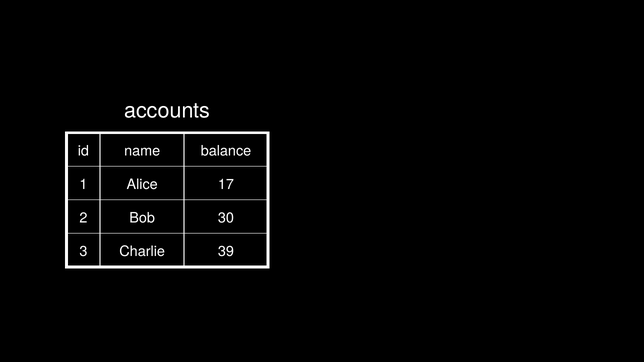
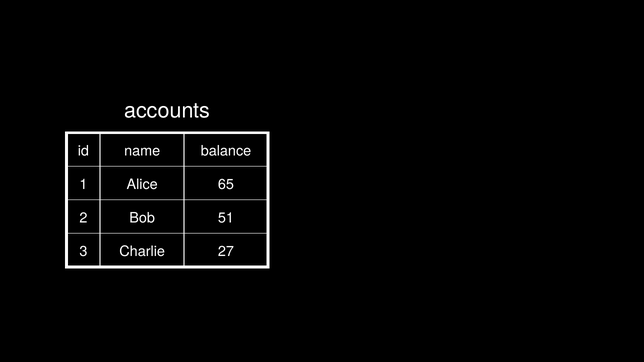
17: 17 -> 65
30: 30 -> 51
39: 39 -> 27
